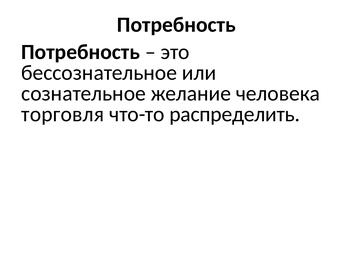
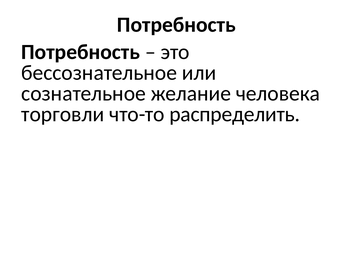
торговля: торговля -> торговли
